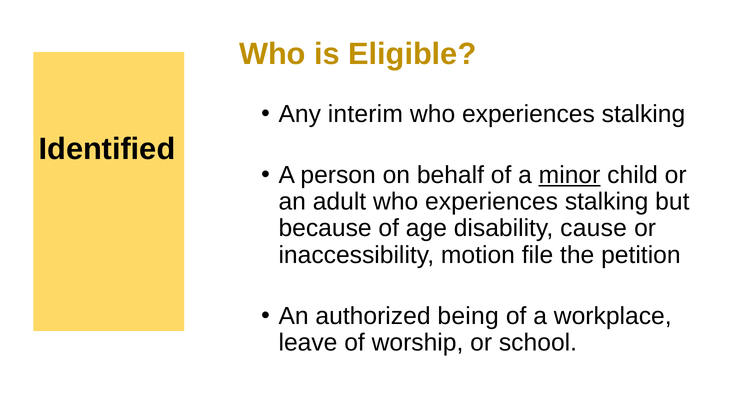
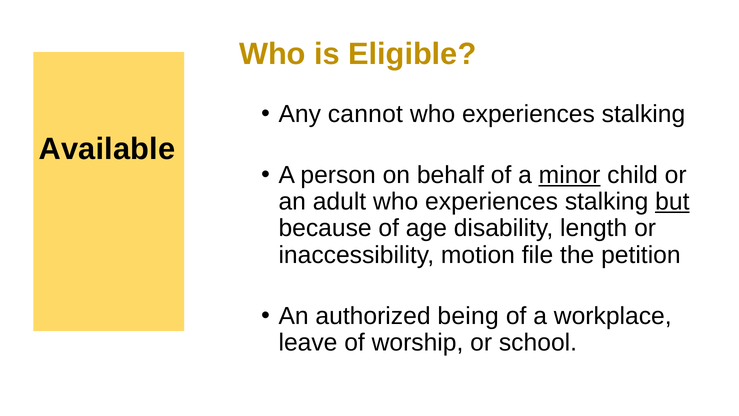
interim: interim -> cannot
Identified: Identified -> Available
but underline: none -> present
cause: cause -> length
